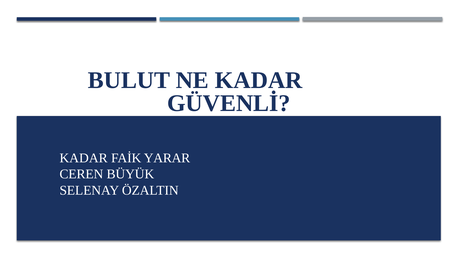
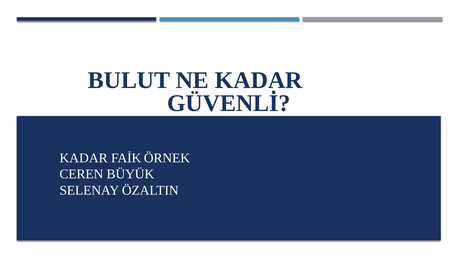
YARAR: YARAR -> ÖRNEK
